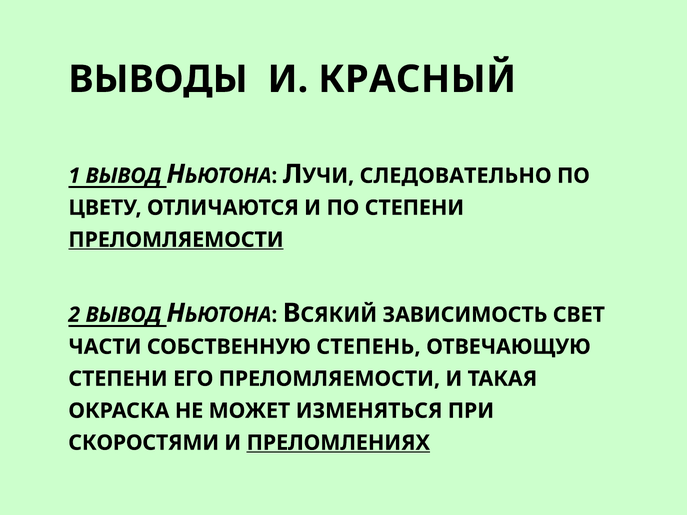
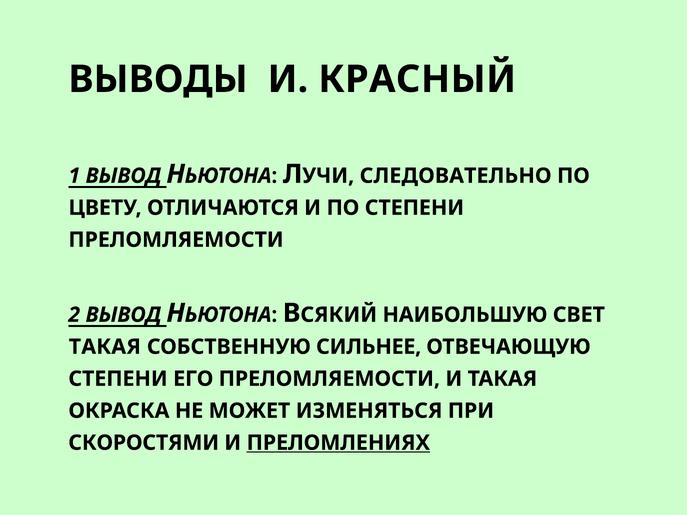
ПРЕЛОМЛЯЕМОСТИ at (176, 240) underline: present -> none
ЗАВИСИМОСТЬ: ЗАВИСИМОСТЬ -> НАИБОЛЬШУЮ
ЧАСТИ at (105, 347): ЧАСТИ -> ТАКАЯ
СТЕПЕНЬ: СТЕПЕНЬ -> СИЛЬНЕЕ
